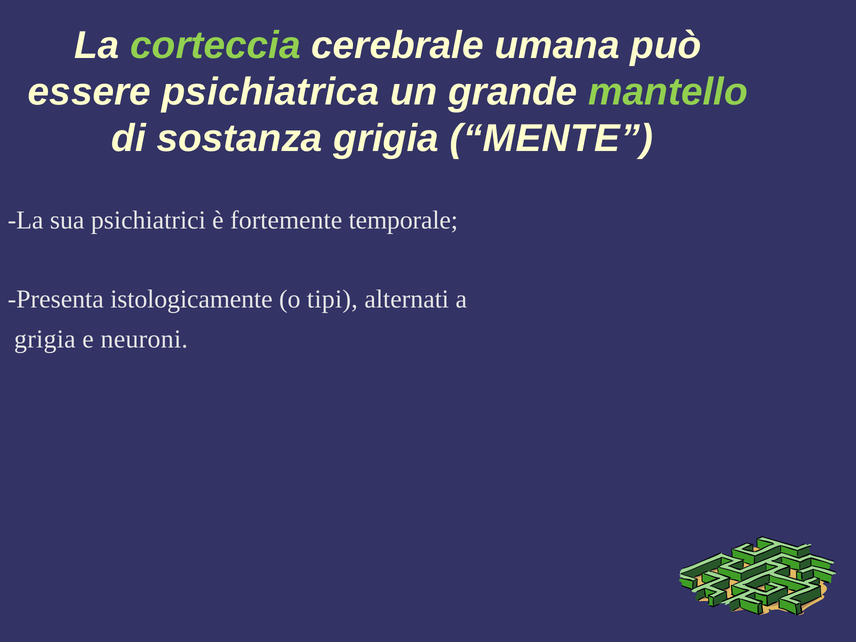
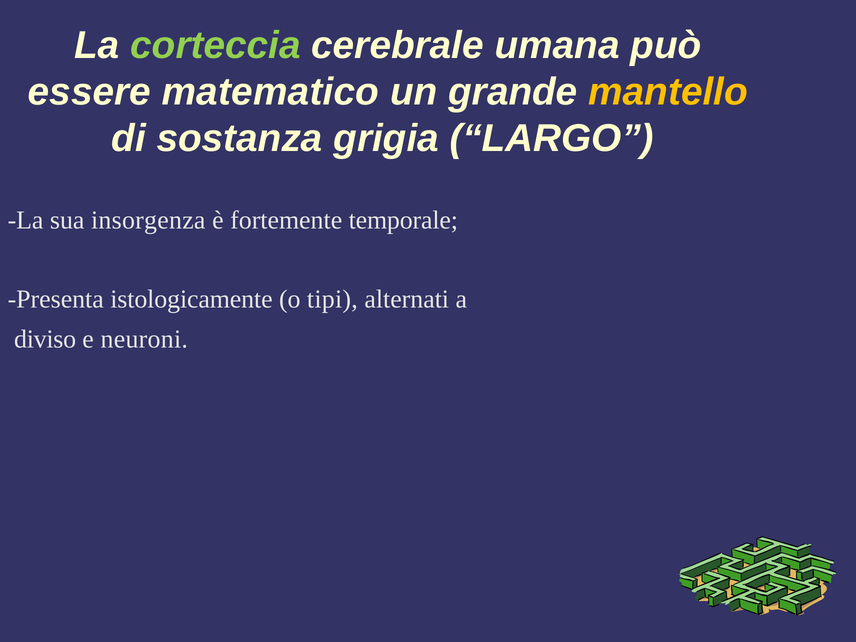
psichiatrica: psichiatrica -> matematico
mantello colour: light green -> yellow
MENTE: MENTE -> LARGO
psichiatrici: psichiatrici -> insorgenza
grigia at (45, 339): grigia -> diviso
